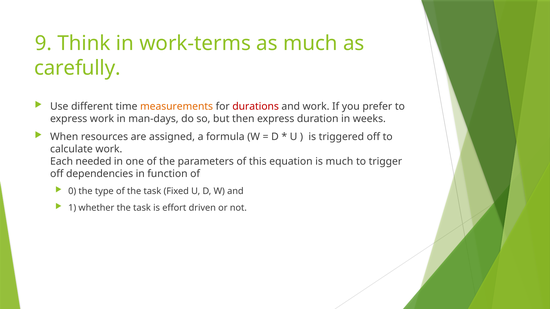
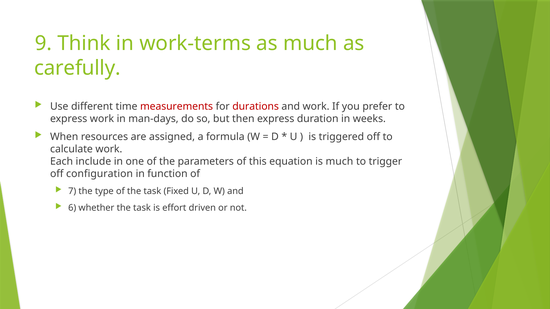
measurements colour: orange -> red
needed: needed -> include
dependencies: dependencies -> configuration
0: 0 -> 7
1: 1 -> 6
